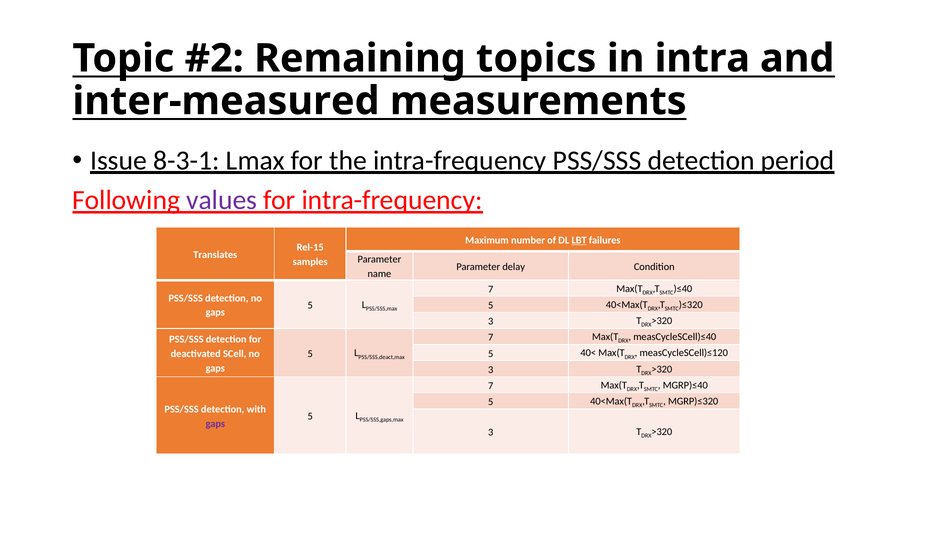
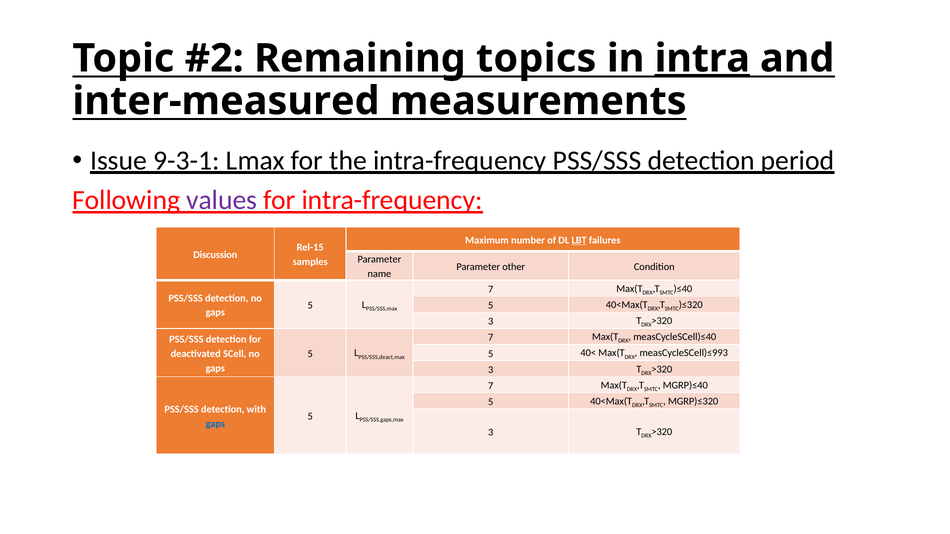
intra underline: none -> present
8-3-1: 8-3-1 -> 9-3-1
Translates: Translates -> Discussion
delay: delay -> other
measCycleSCell)≤120: measCycleSCell)≤120 -> measCycleSCell)≤993
gaps at (215, 424) colour: purple -> blue
